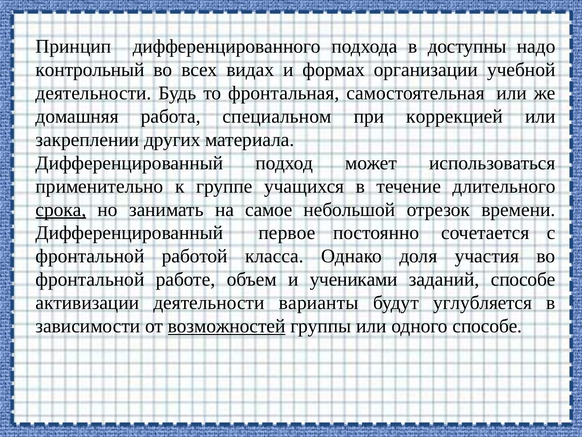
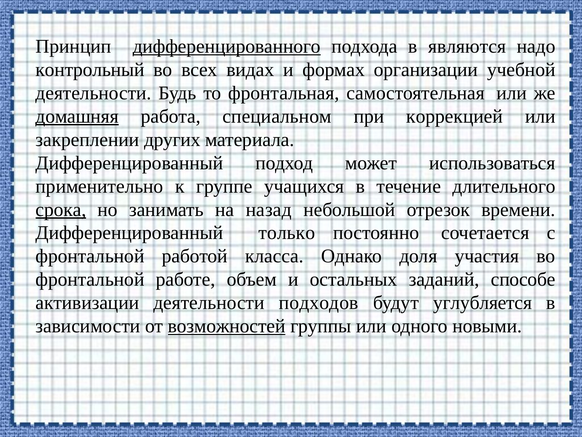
дифференцированного underline: none -> present
доступны: доступны -> являются
домашняя underline: none -> present
самое: самое -> назад
первое: первое -> только
учениками: учениками -> остальных
варианты: варианты -> подходов
одного способе: способе -> новыми
